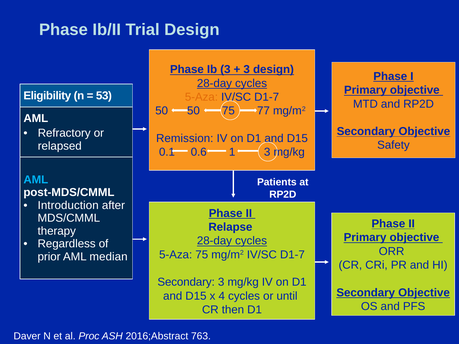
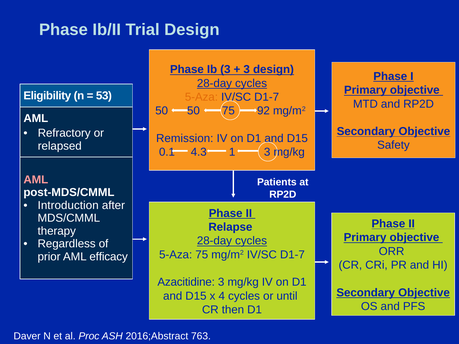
77: 77 -> 92
0.6: 0.6 -> 4.3
AML at (36, 180) colour: light blue -> pink
median: median -> efficacy
Secondary at (186, 282): Secondary -> Azacitidine
